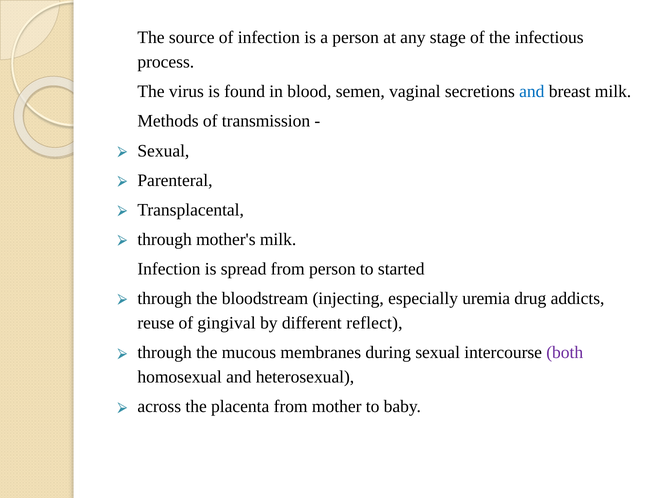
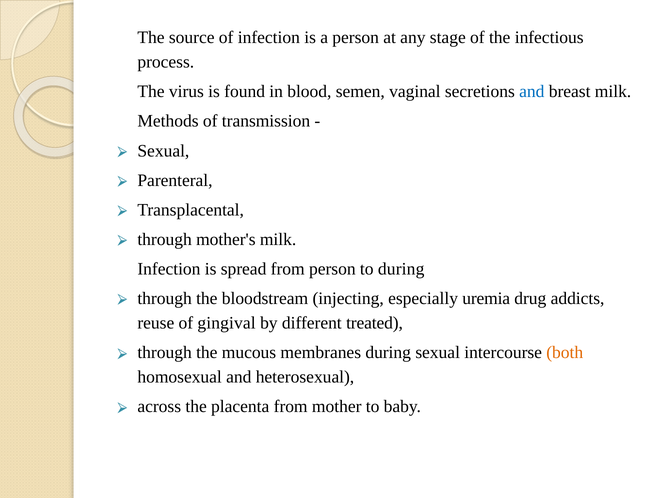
to started: started -> during
reflect: reflect -> treated
both colour: purple -> orange
